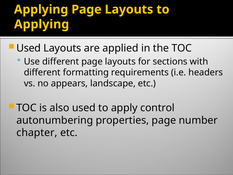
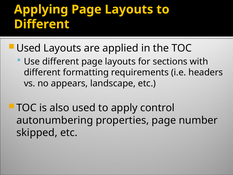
Applying at (42, 24): Applying -> Different
chapter: chapter -> skipped
